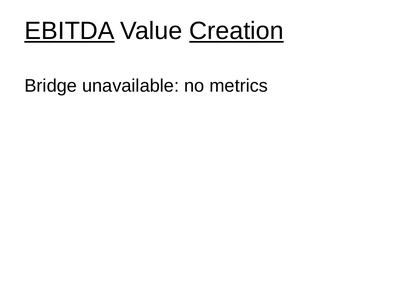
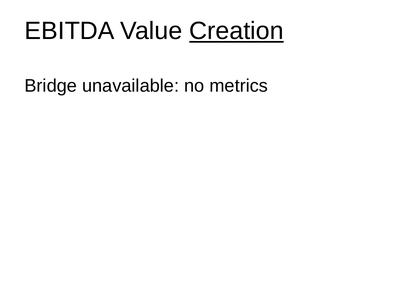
EBITDA underline: present -> none
